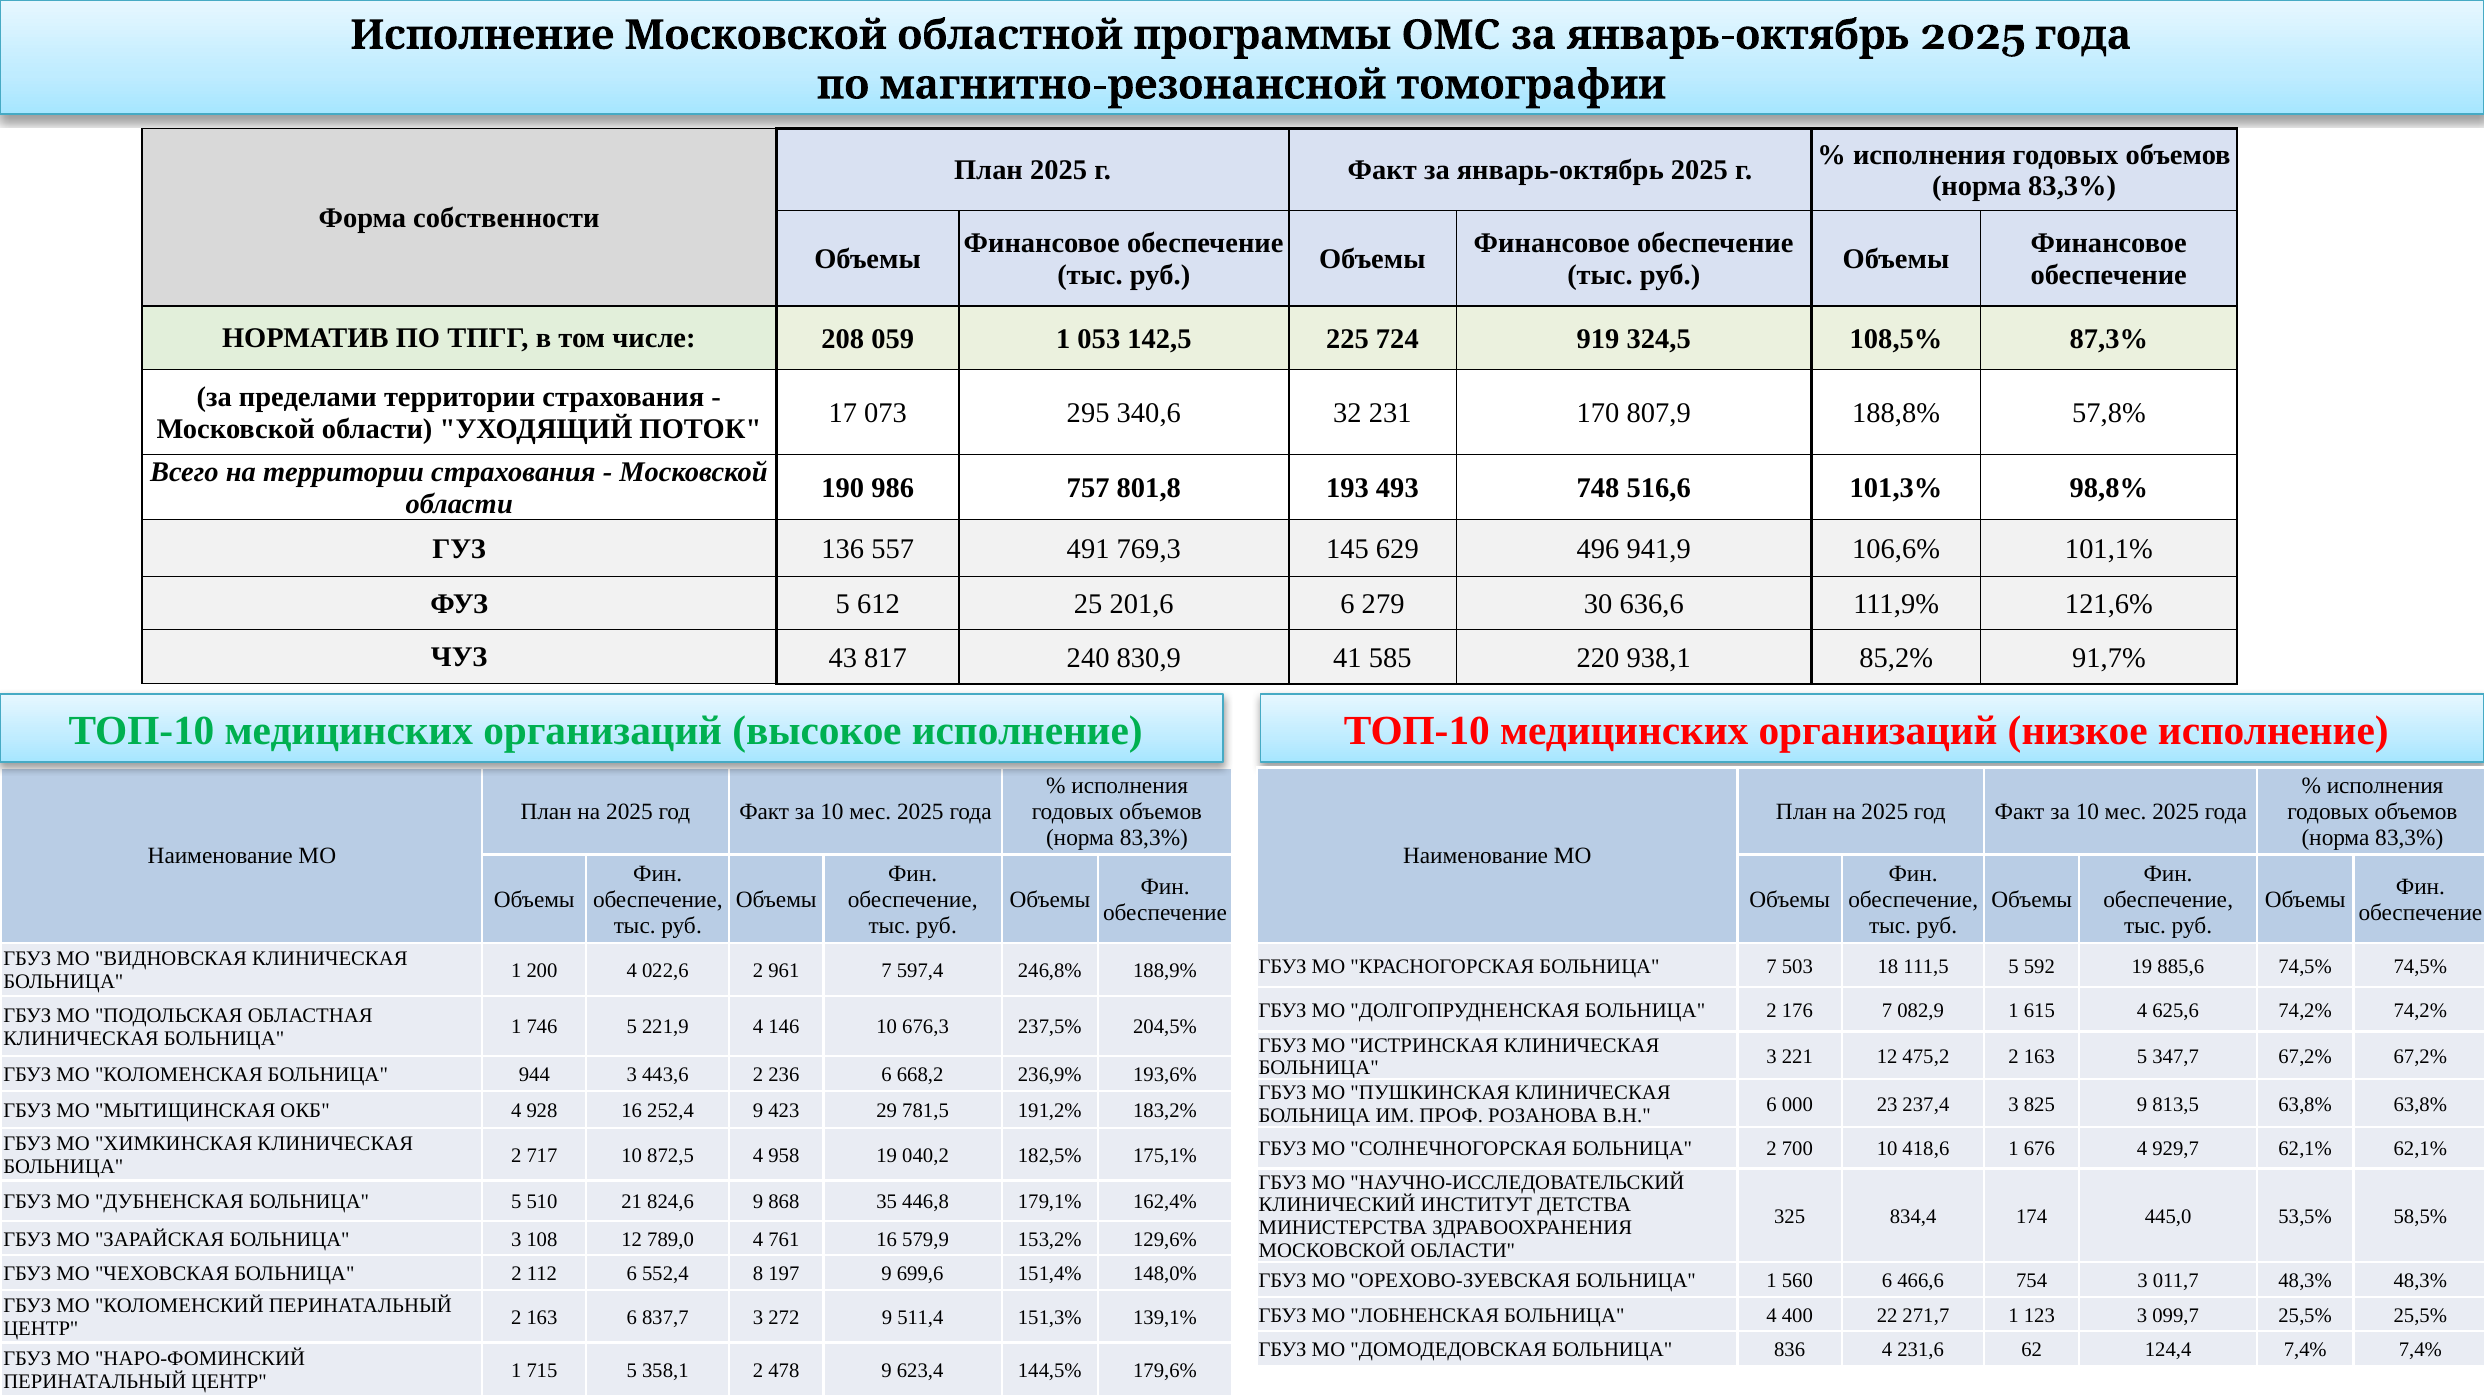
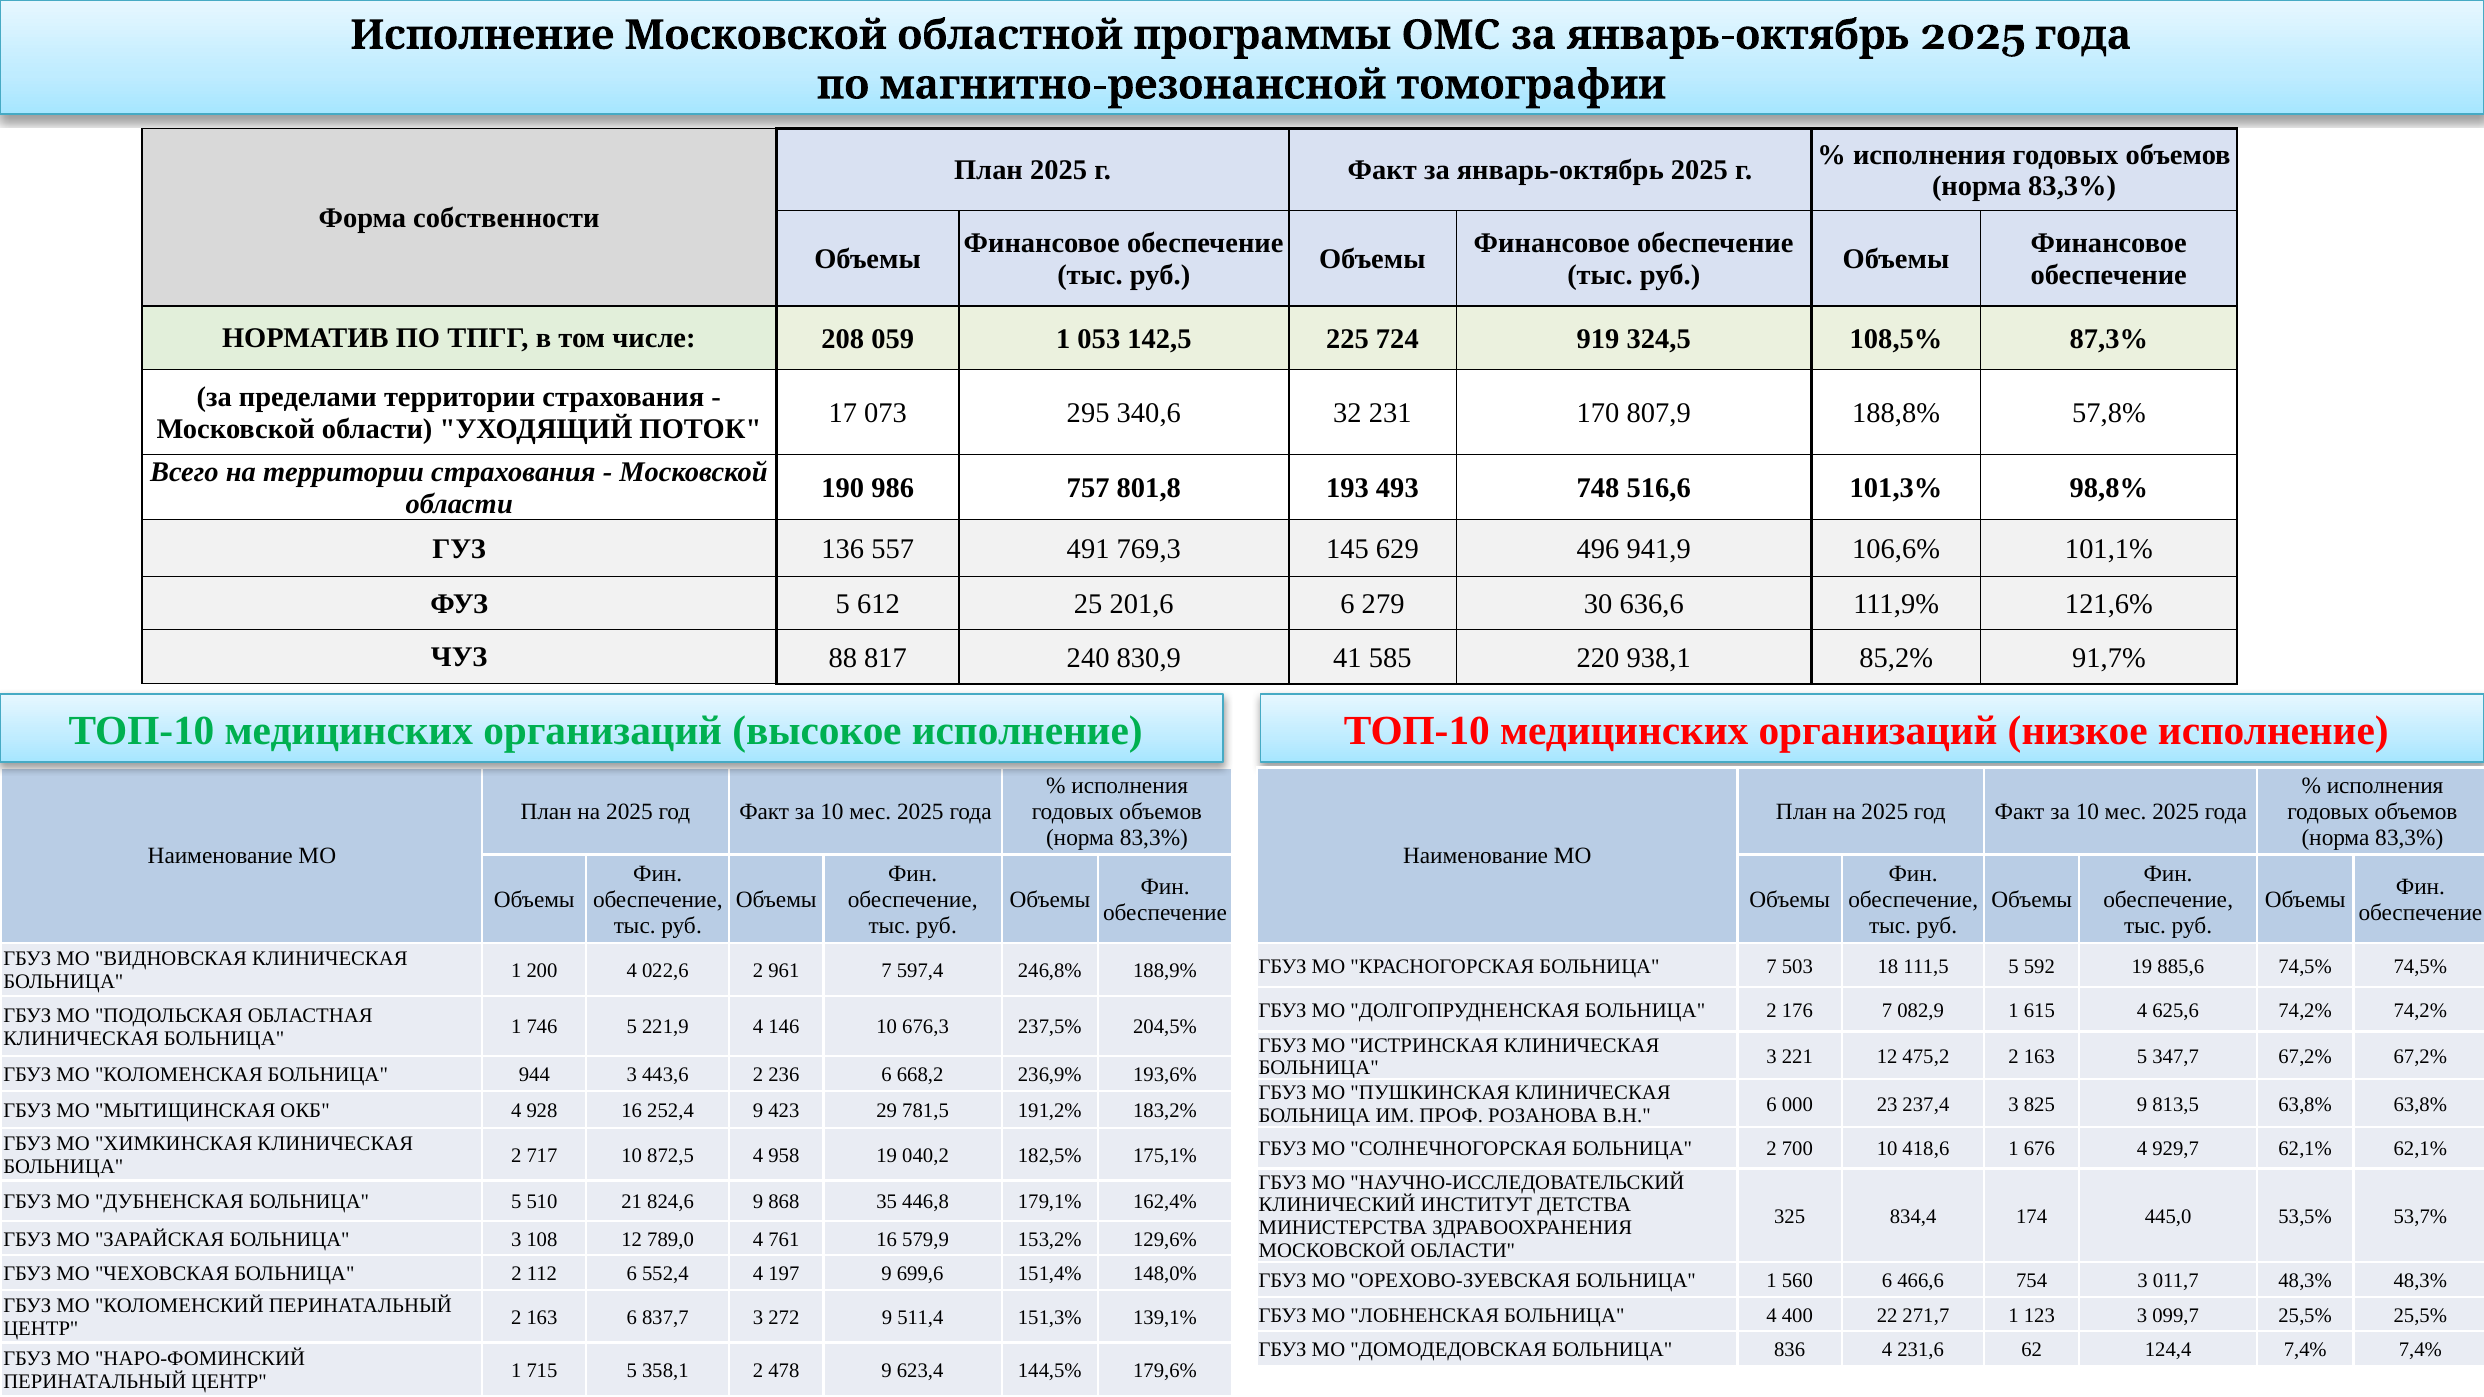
43: 43 -> 88
58,5%: 58,5% -> 53,7%
552,4 8: 8 -> 4
